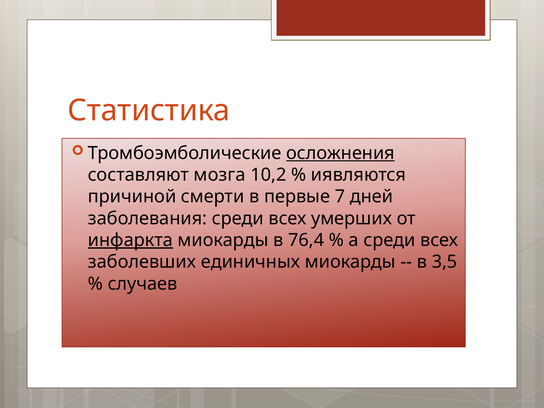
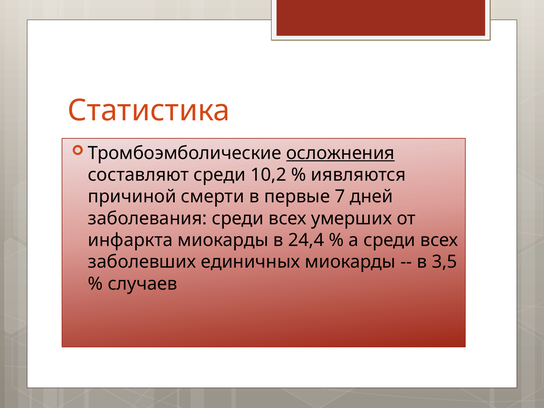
составляют мозга: мозга -> среди
инфаркта underline: present -> none
76,4: 76,4 -> 24,4
